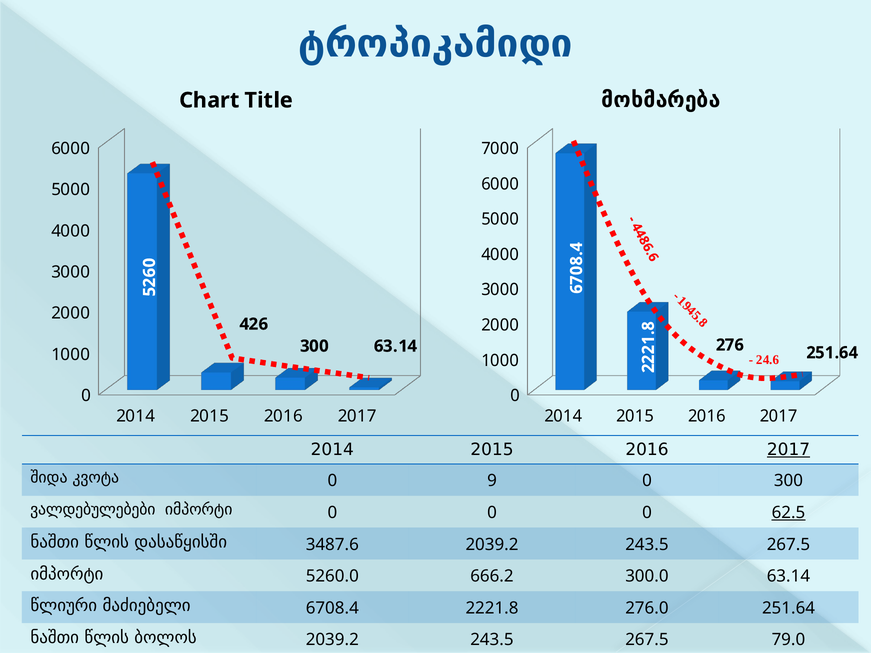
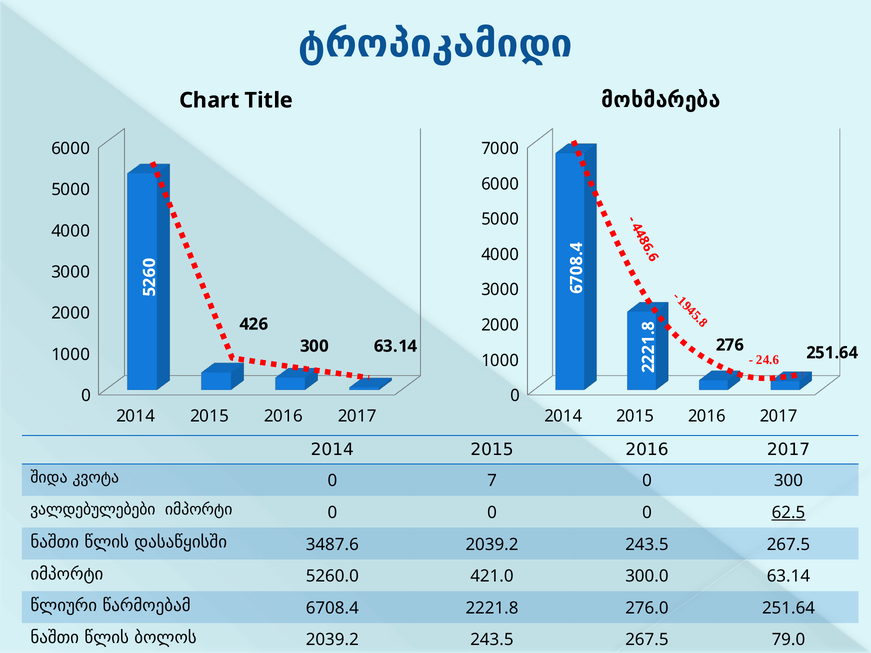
2017 at (789, 450) underline: present -> none
0 9: 9 -> 7
666.2: 666.2 -> 421.0
მაძიებელი: მაძიებელი -> წარმოებამ
